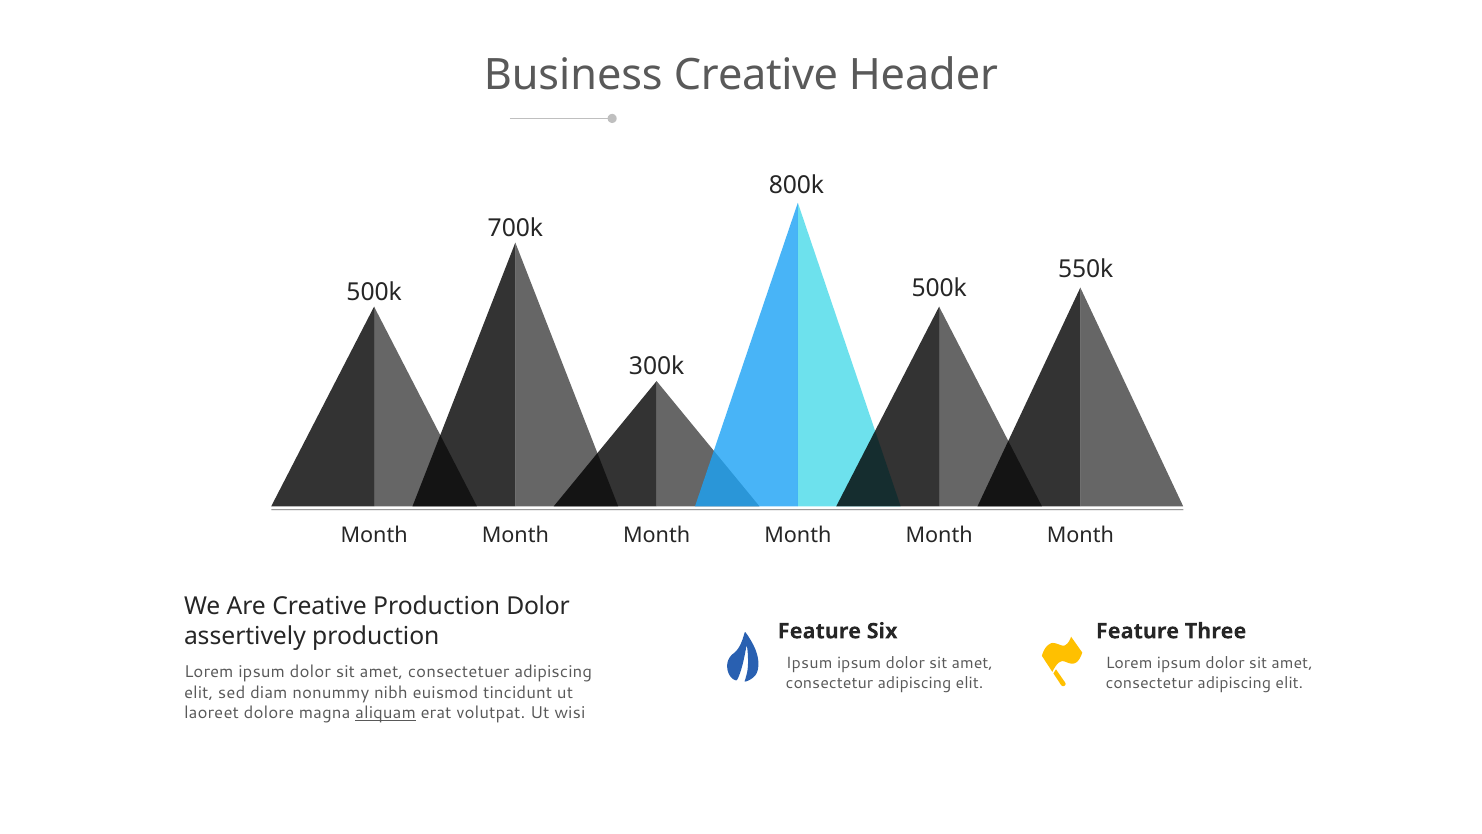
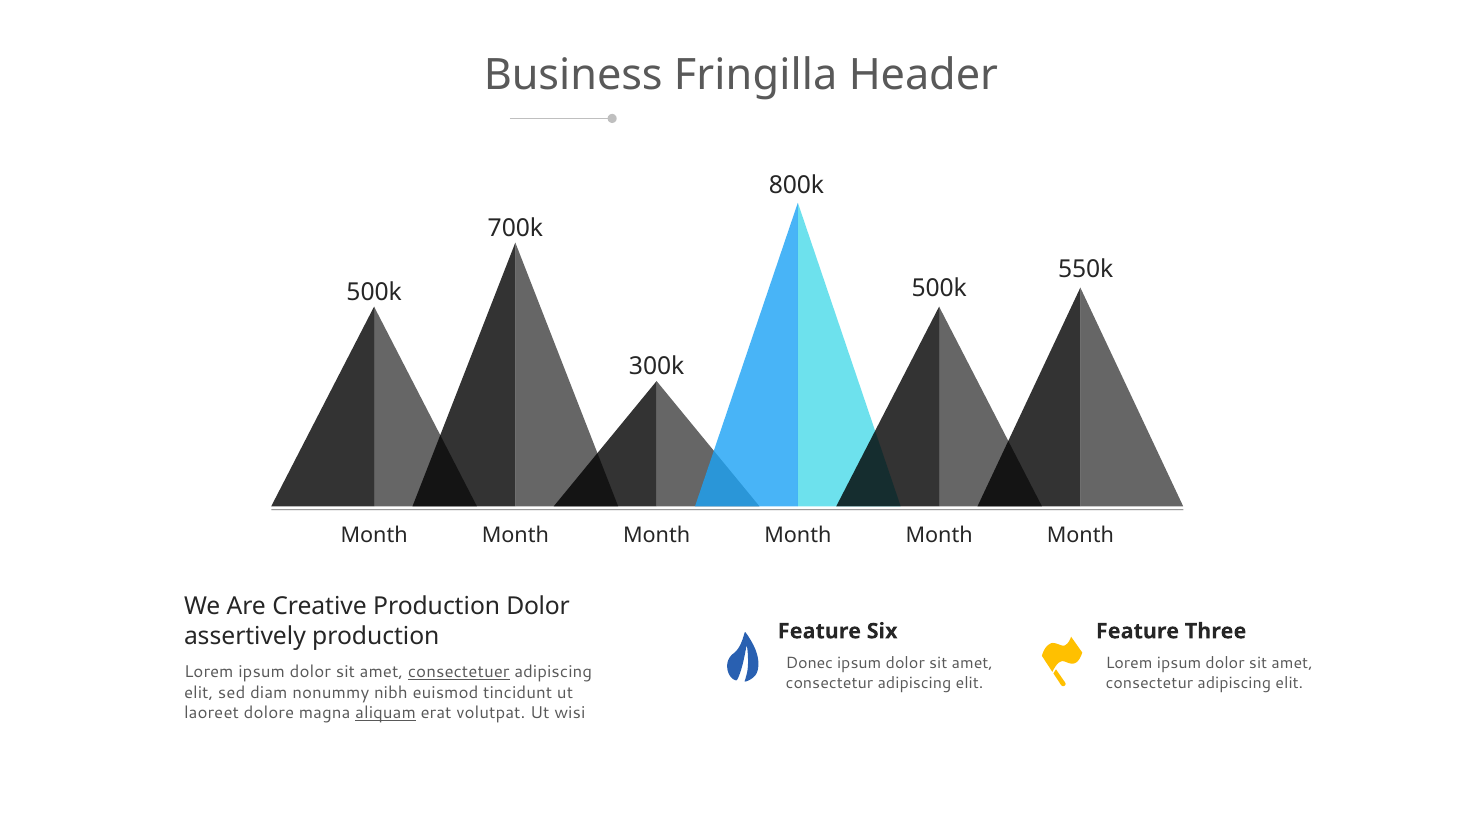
Business Creative: Creative -> Fringilla
Ipsum at (809, 663): Ipsum -> Donec
consectetuer underline: none -> present
